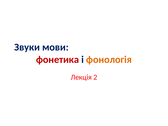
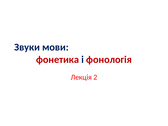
фонологія colour: orange -> red
